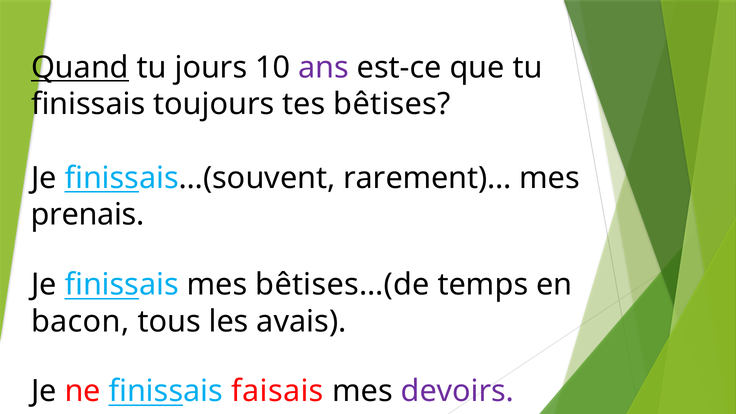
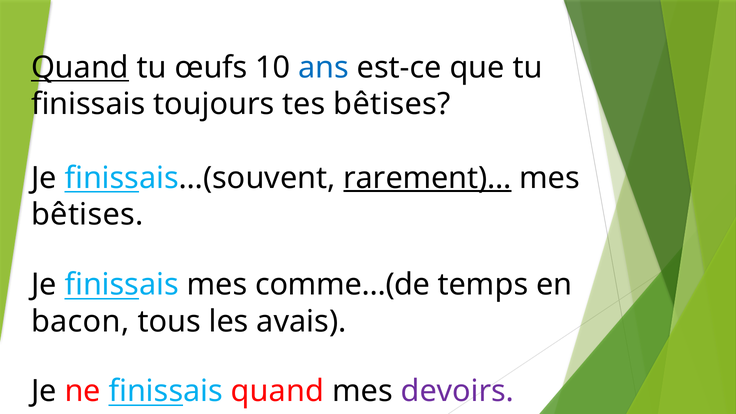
jours: jours -> œufs
ans colour: purple -> blue
rarement)… underline: none -> present
prenais at (88, 215): prenais -> bêtises
bêtises…(de: bêtises…(de -> comme…(de
finissais faisais: faisais -> quand
